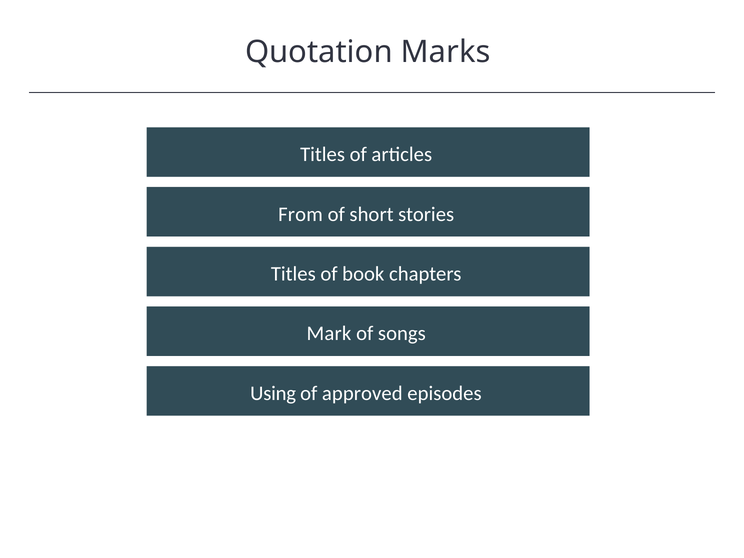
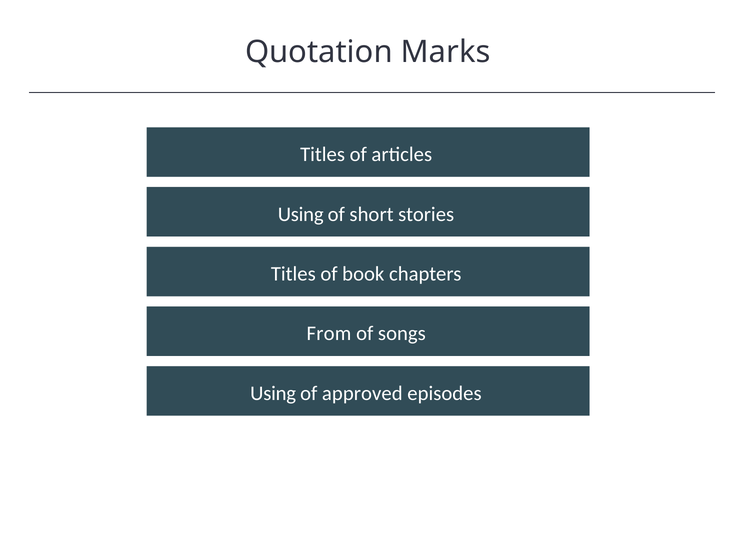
From at (300, 214): From -> Using
Mark: Mark -> From
